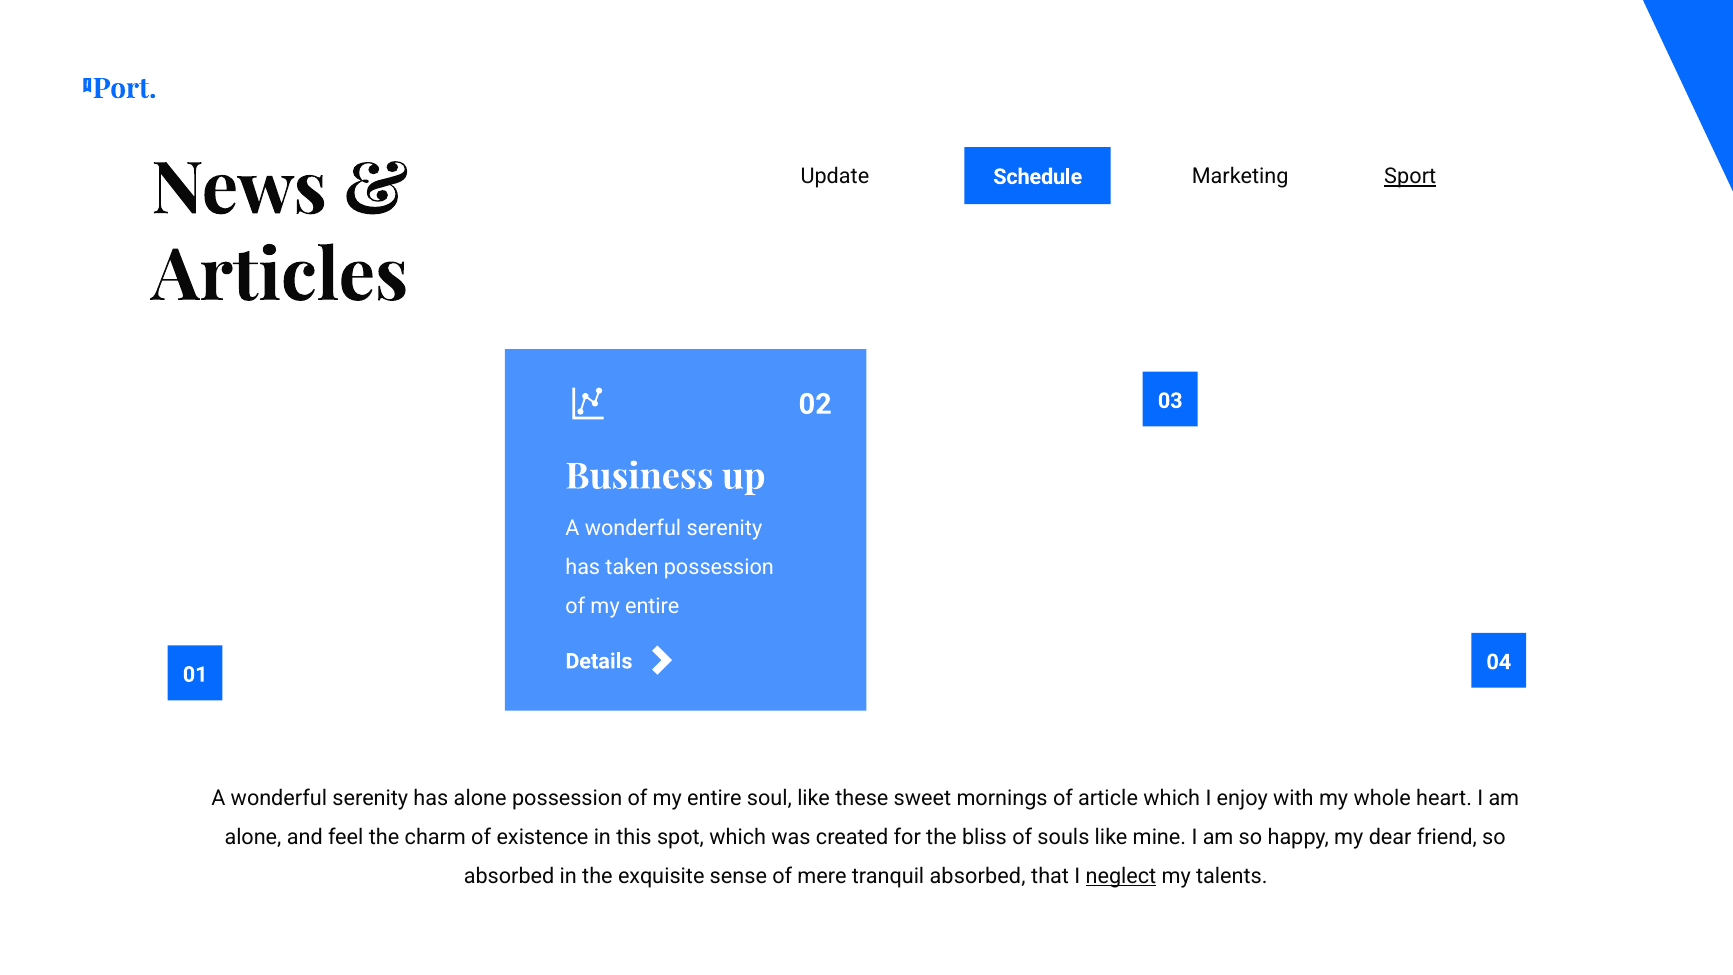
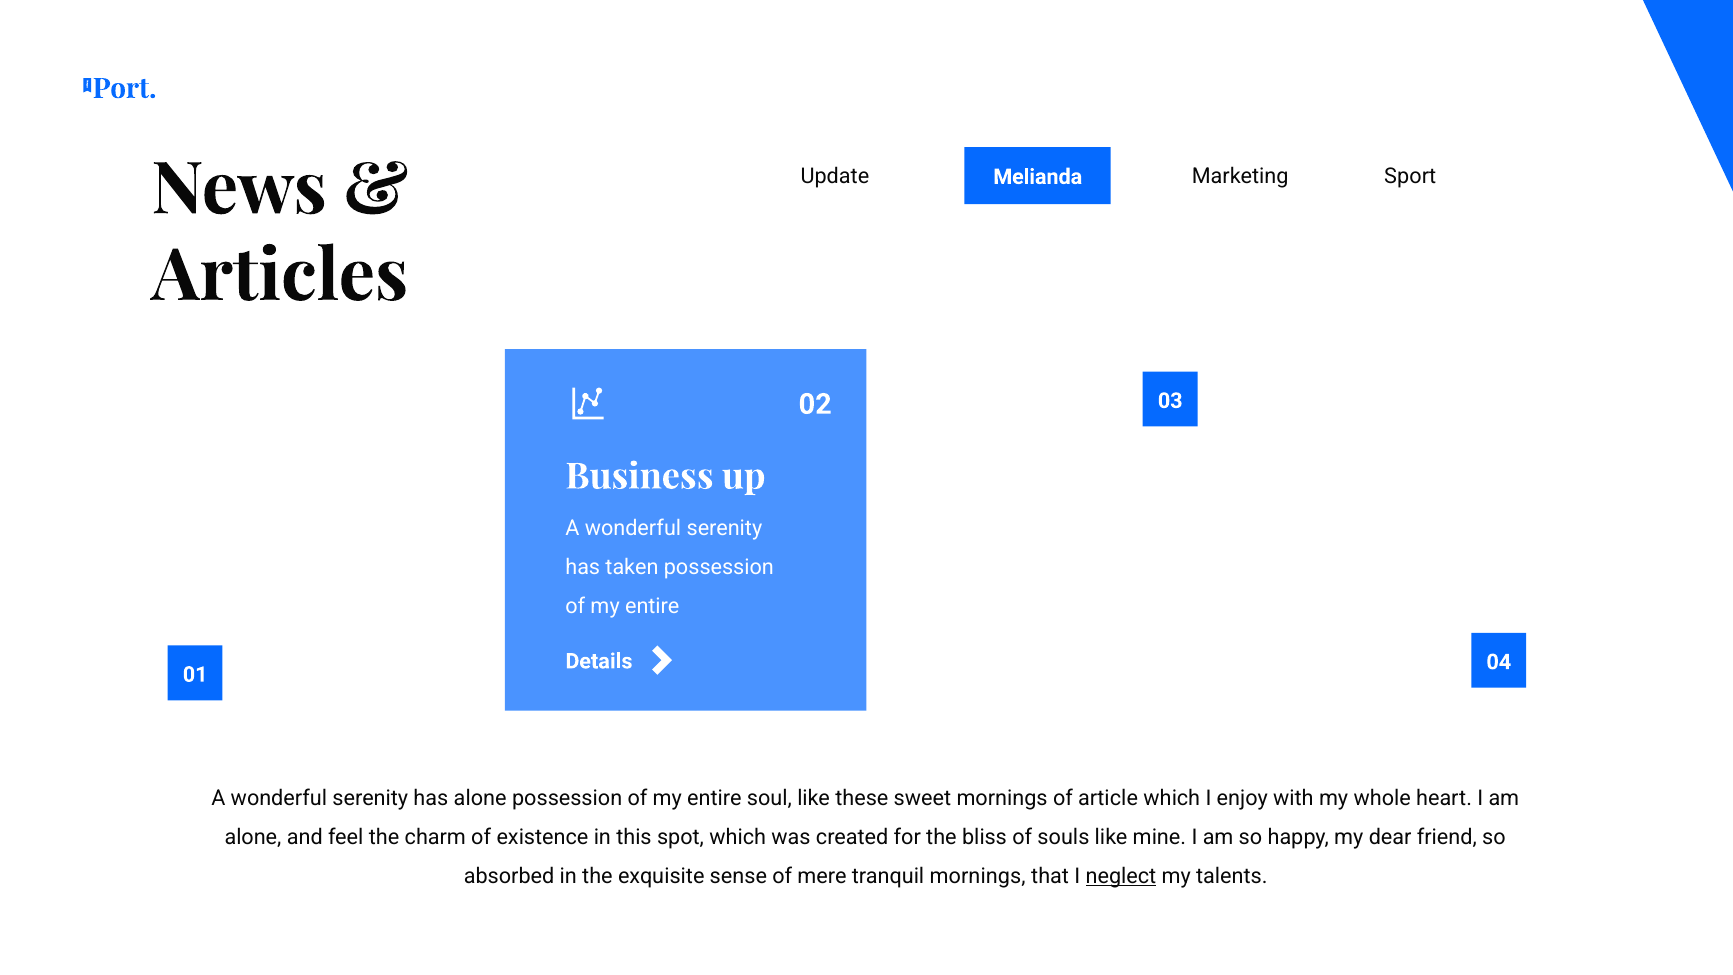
Schedule: Schedule -> Melianda
Sport underline: present -> none
tranquil absorbed: absorbed -> mornings
